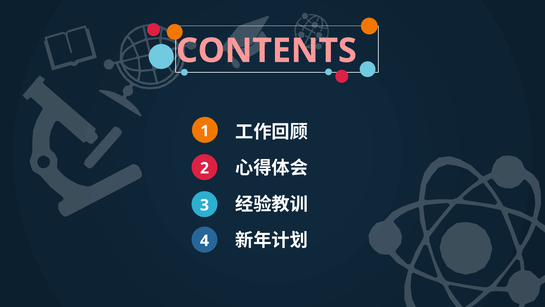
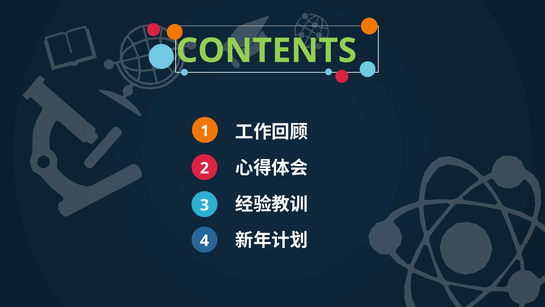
CONTENTS colour: pink -> light green
